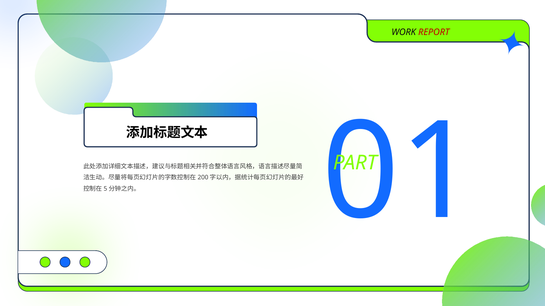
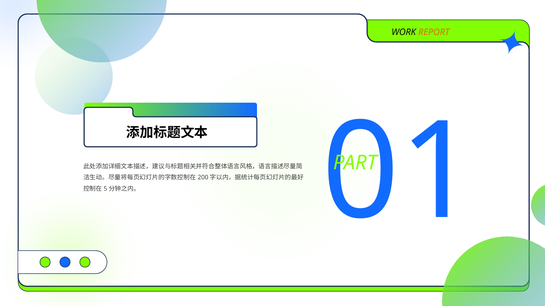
REPORT colour: red -> orange
